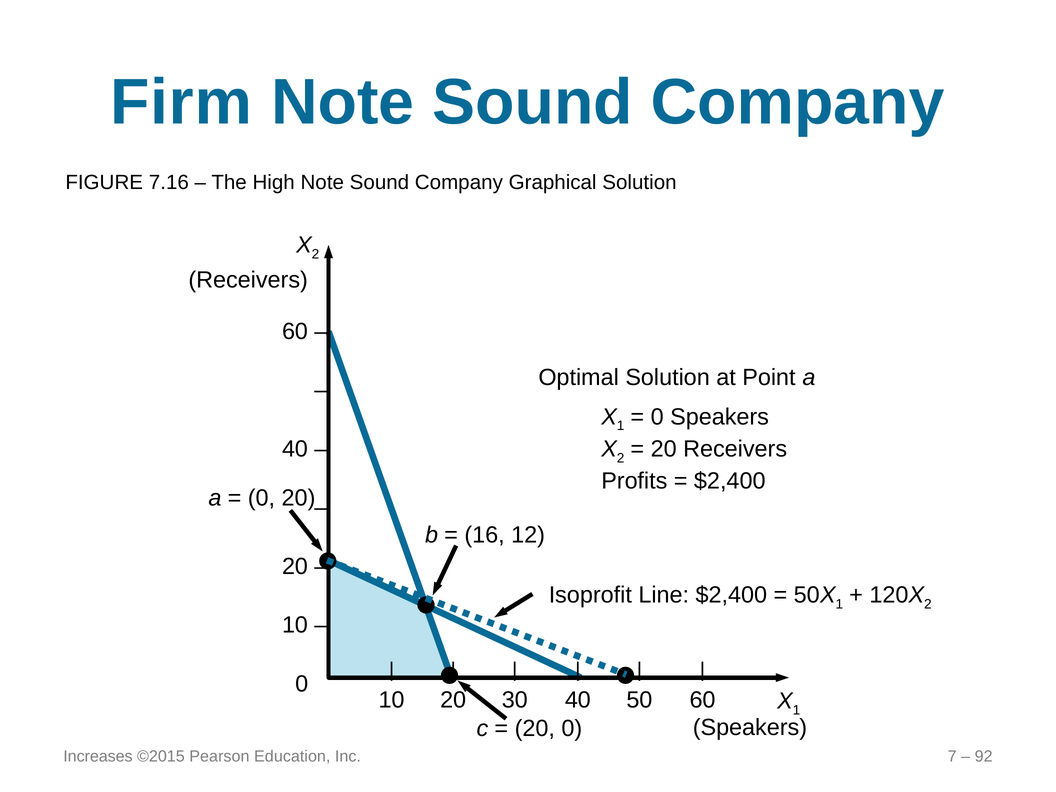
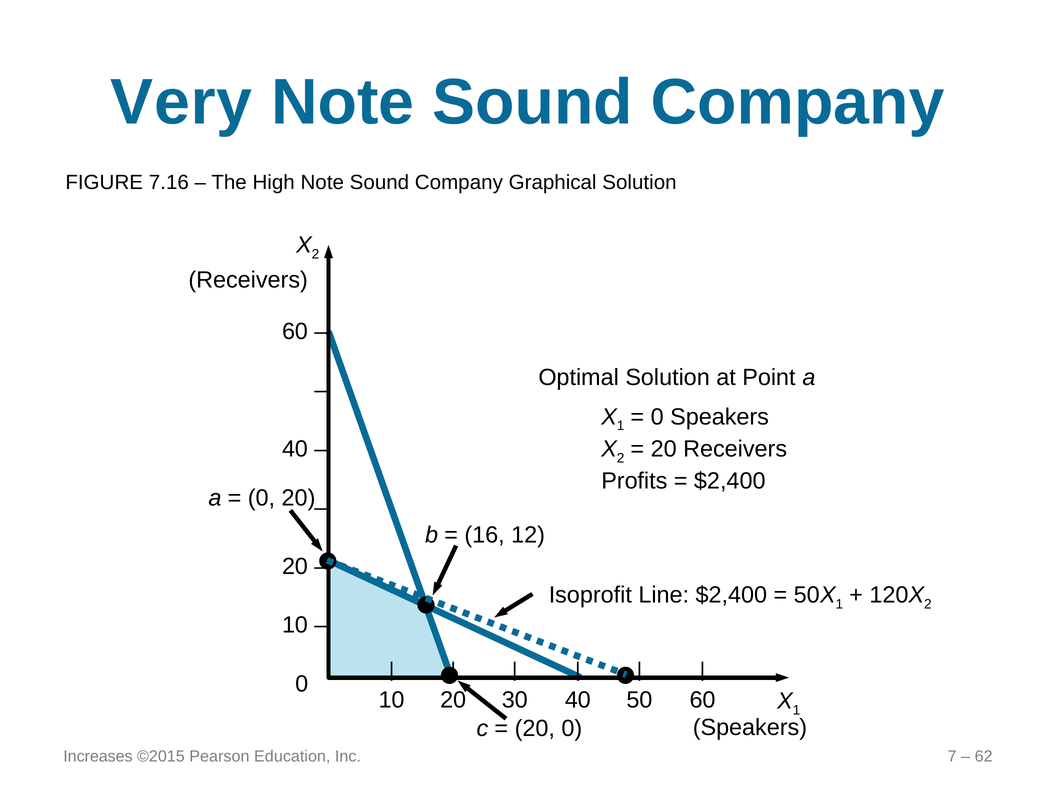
Firm: Firm -> Very
92: 92 -> 62
